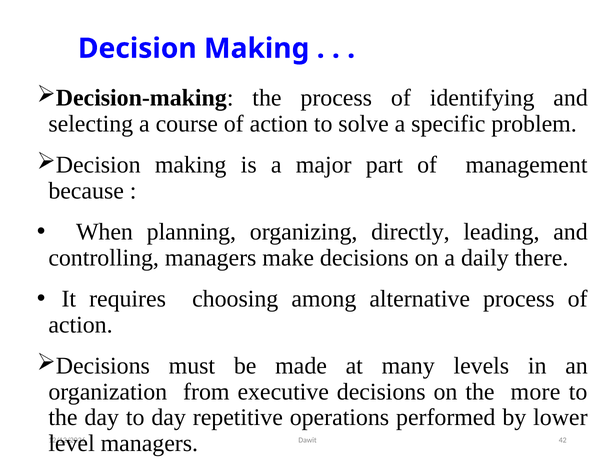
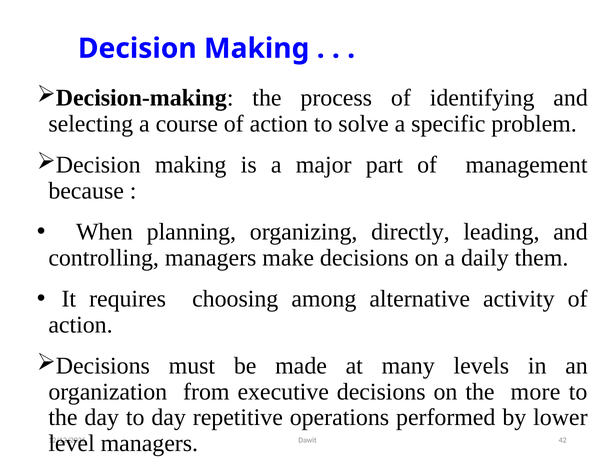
there: there -> them
alternative process: process -> activity
